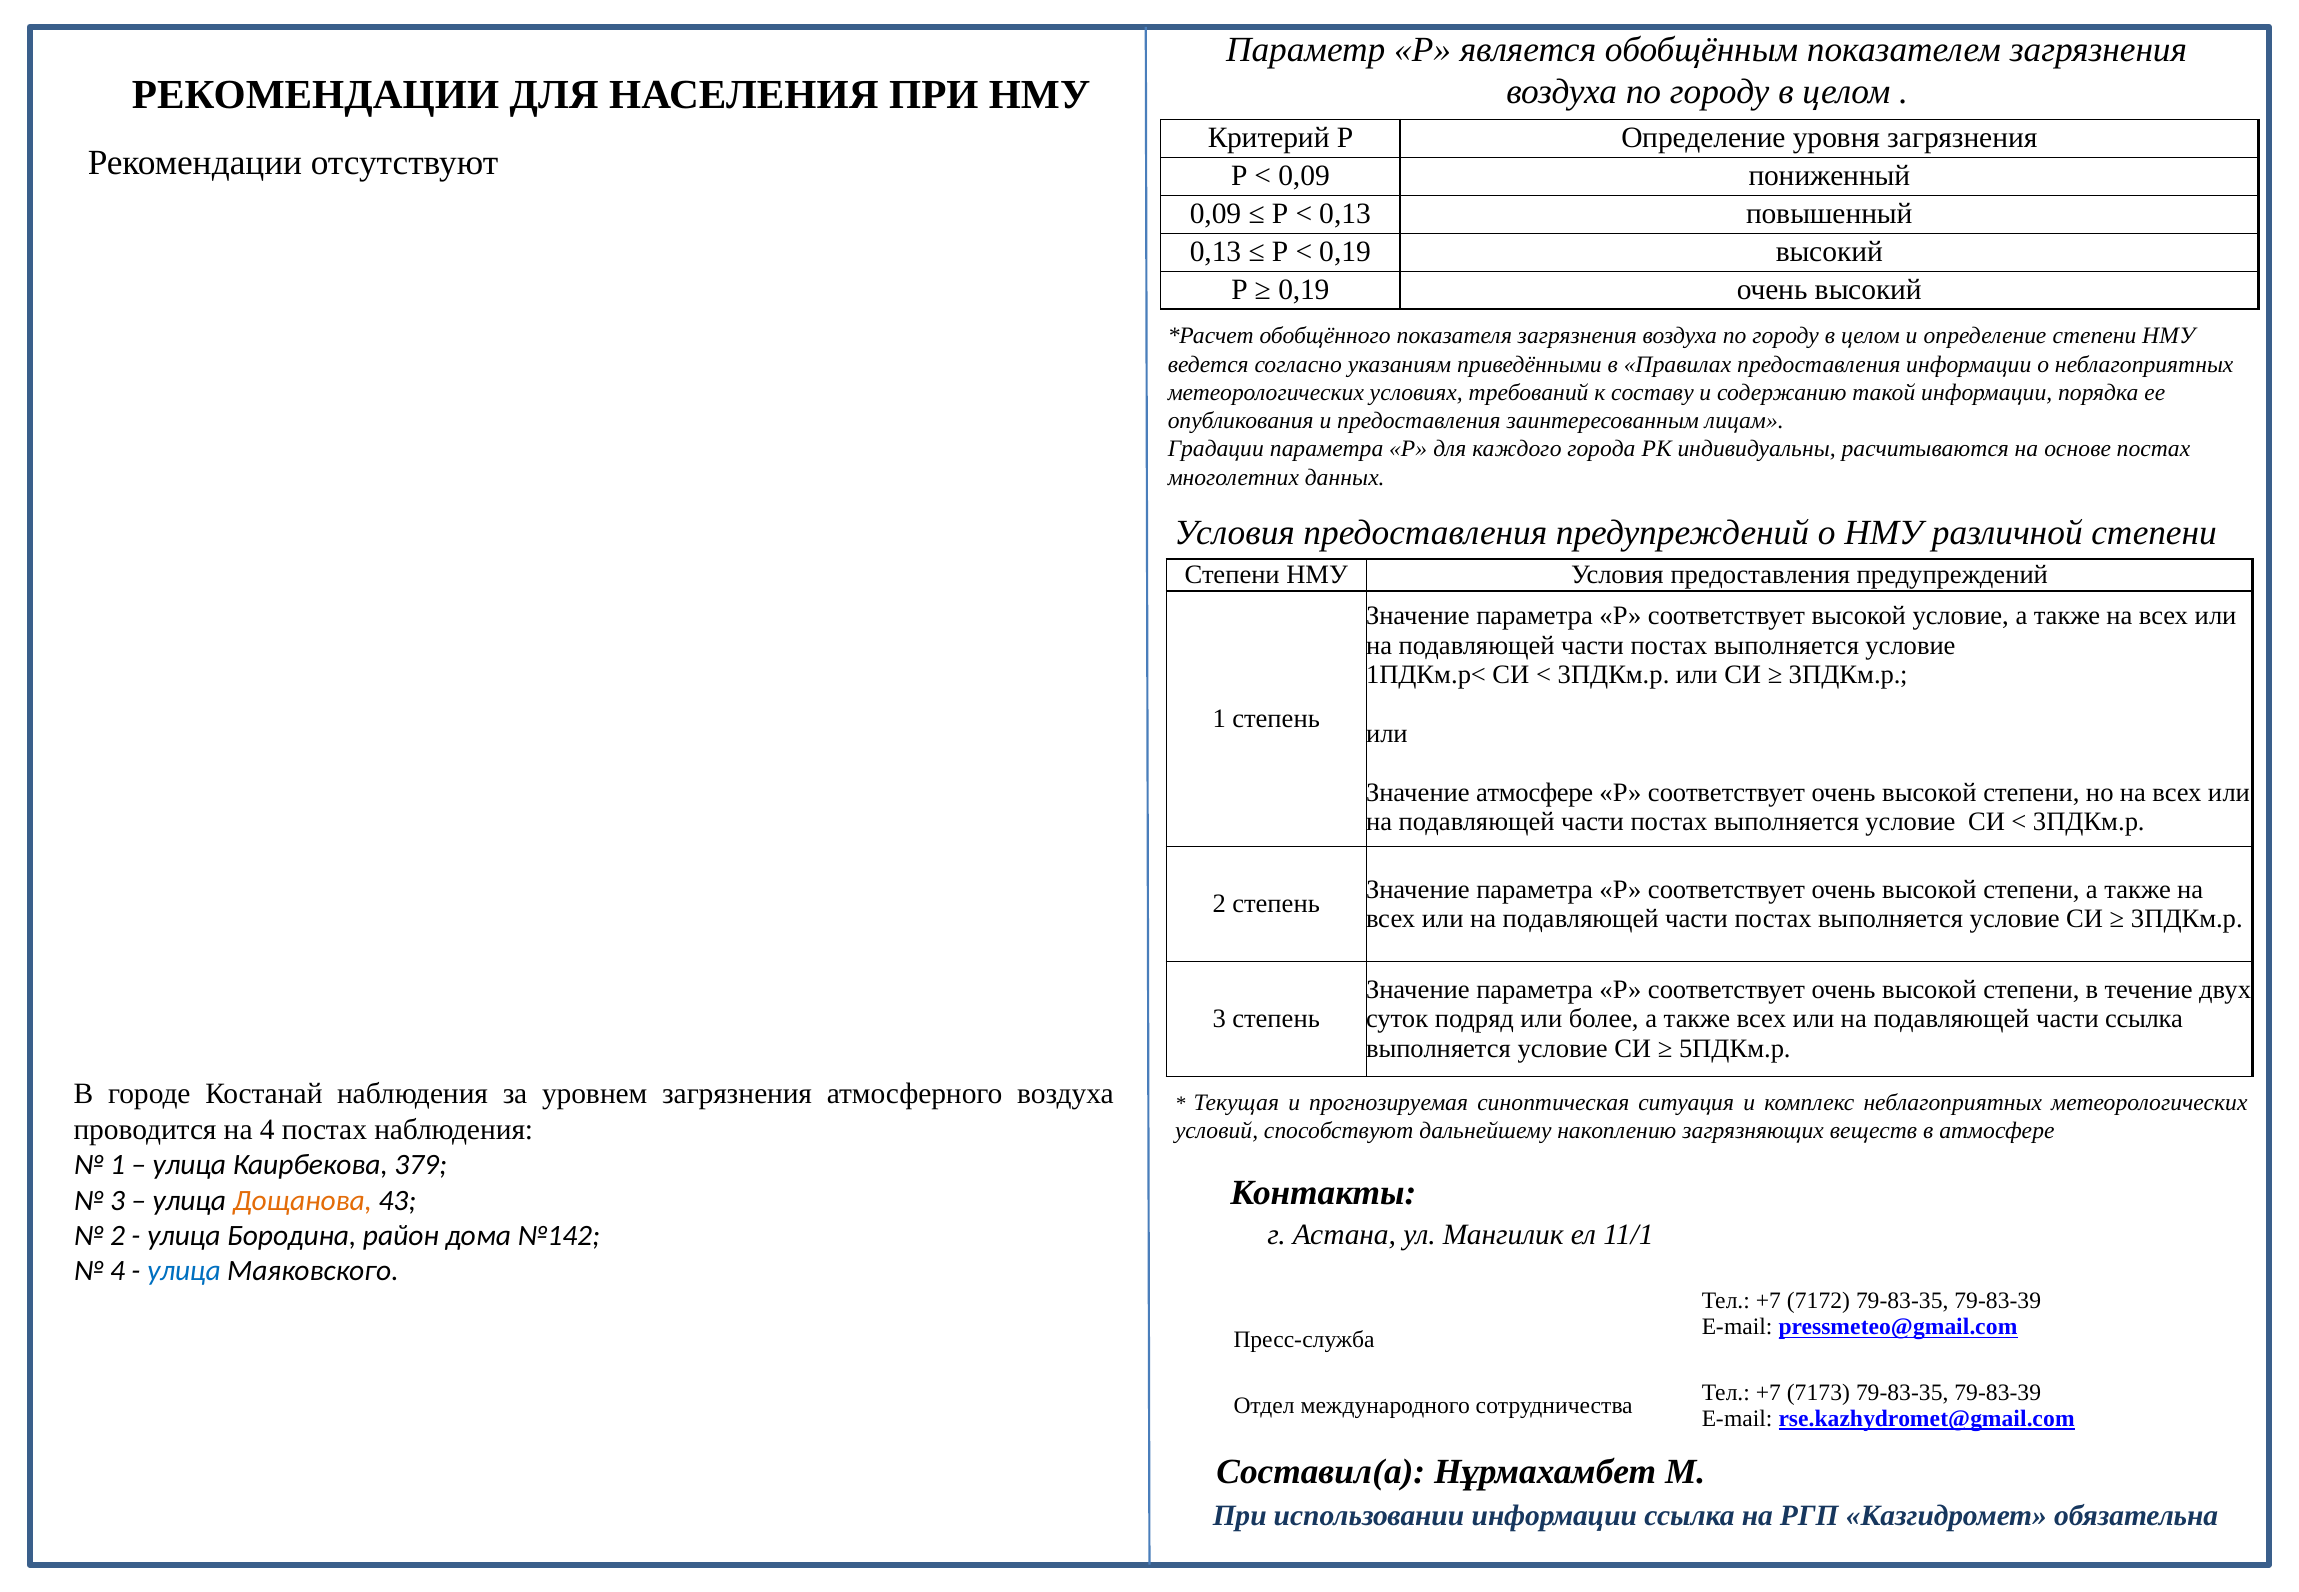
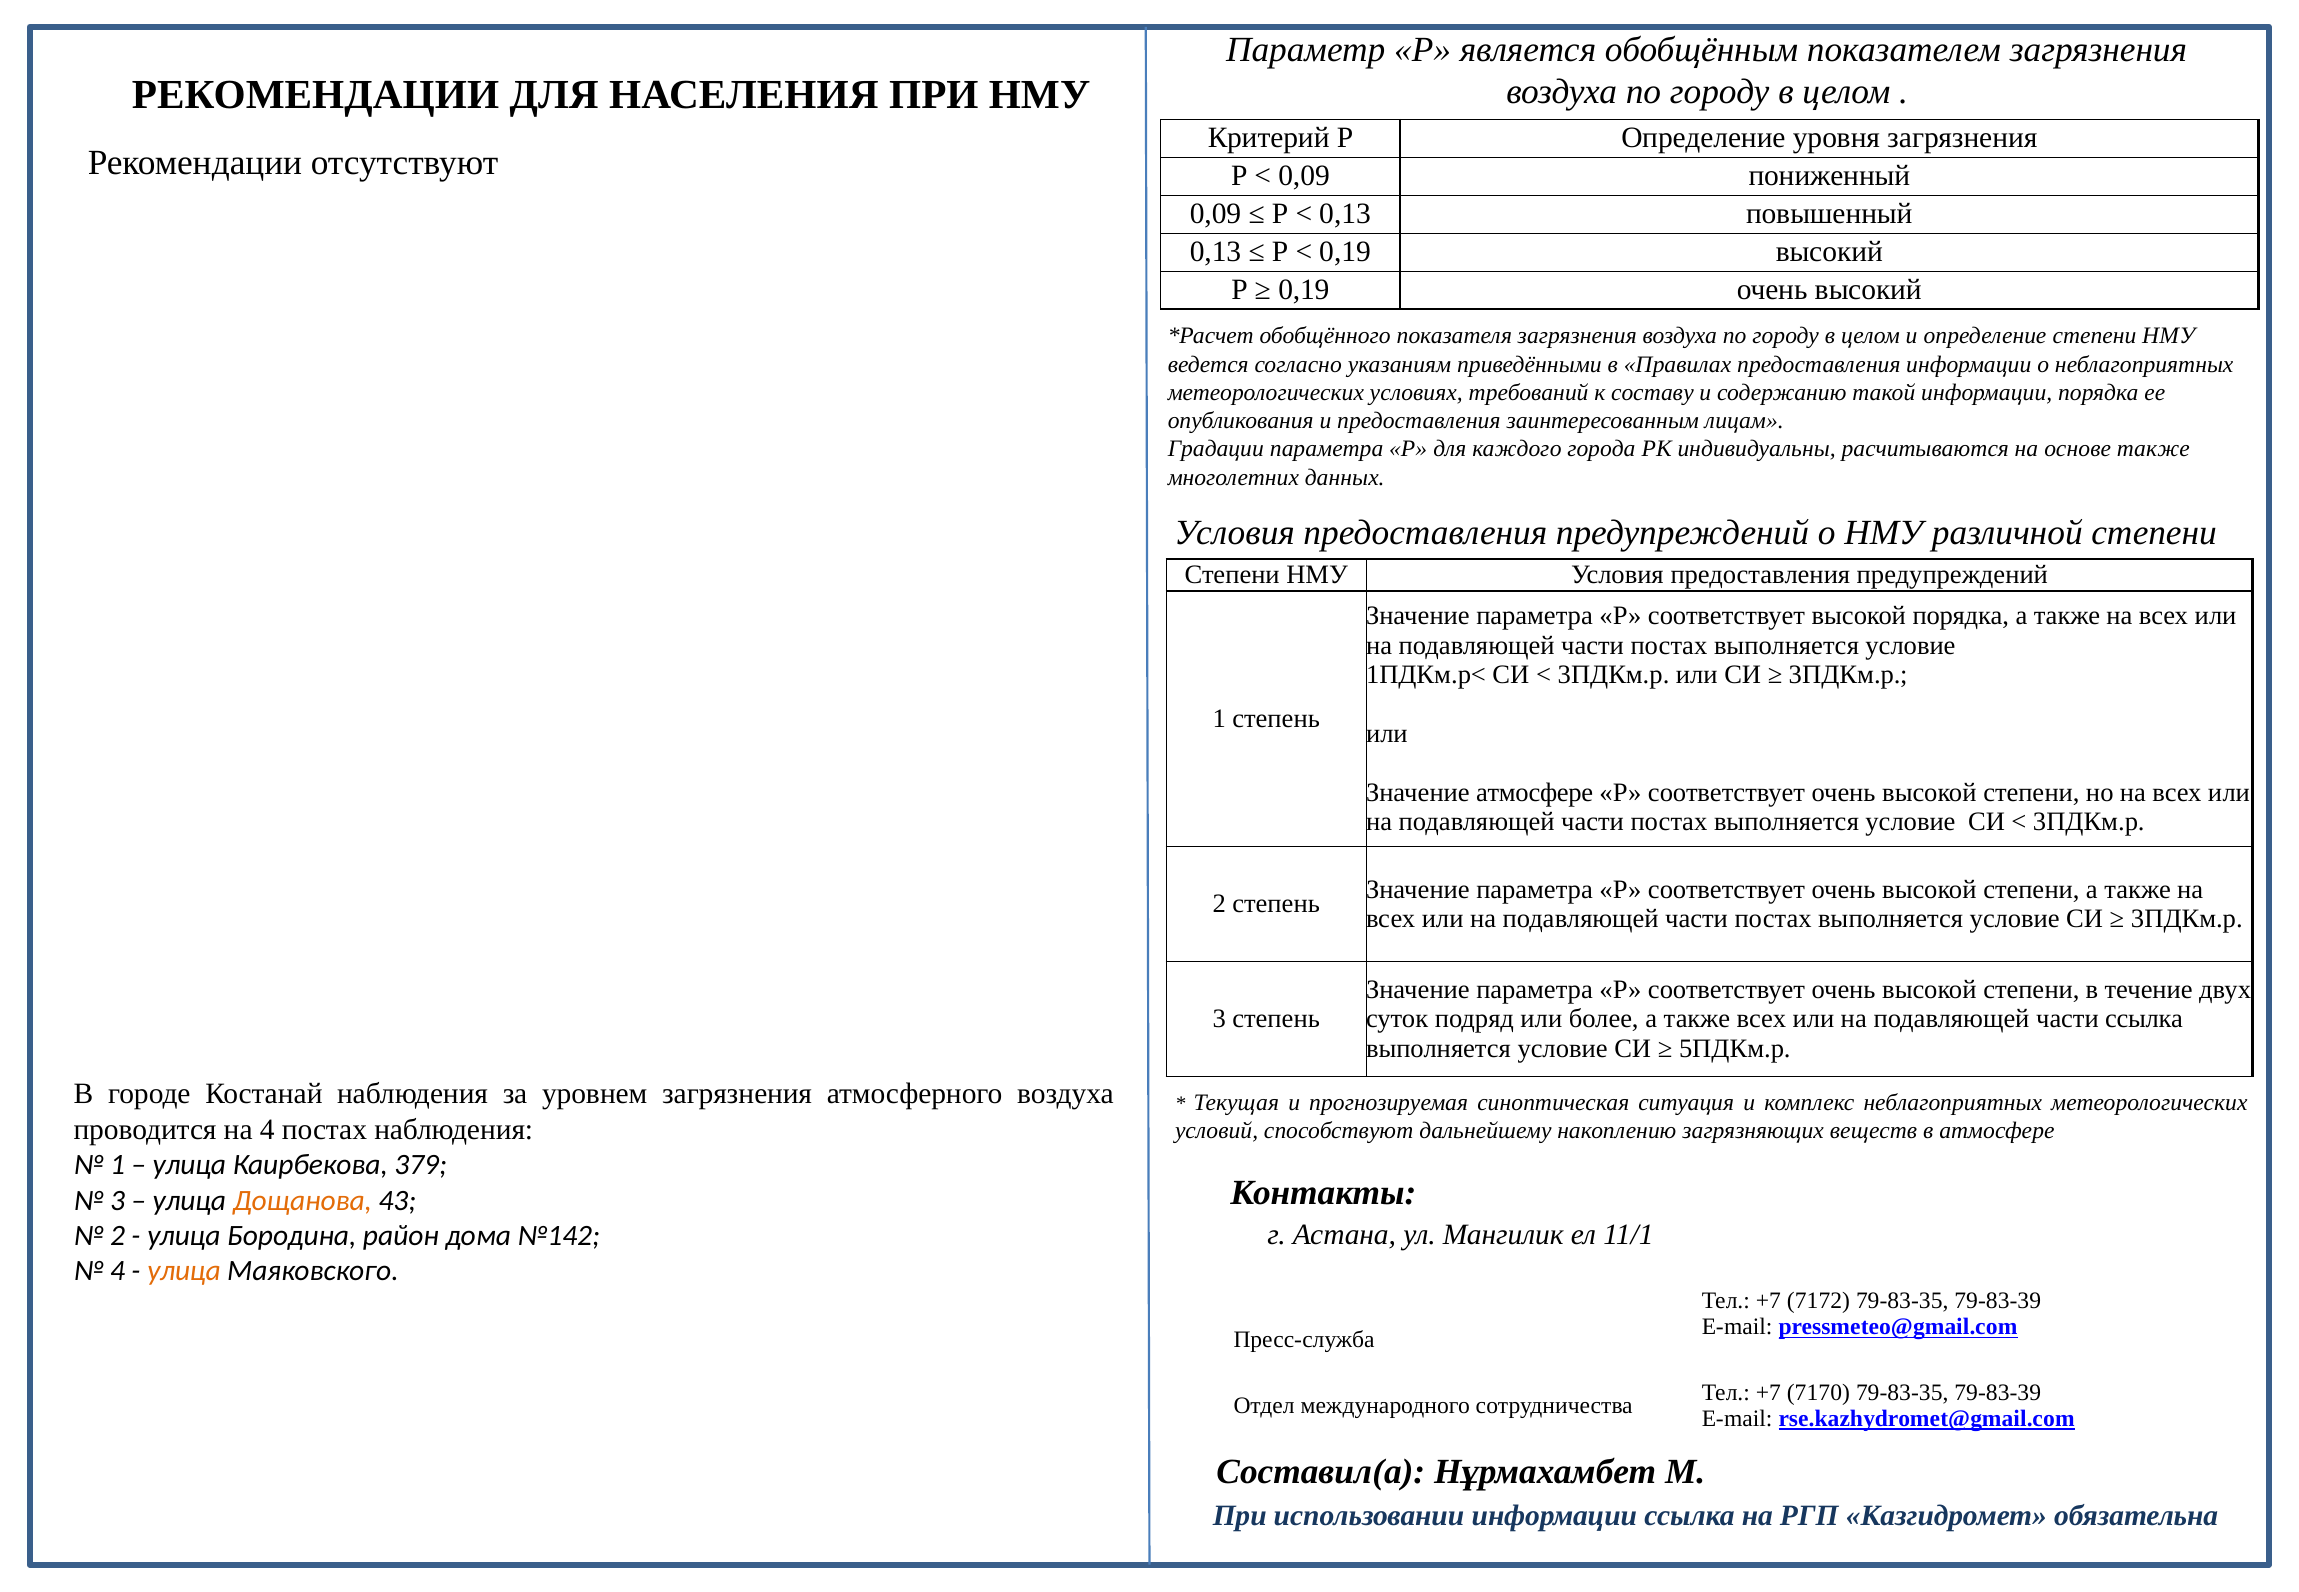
основе постах: постах -> также
высокой условие: условие -> порядка
улица at (184, 1271) colour: blue -> orange
7173: 7173 -> 7170
